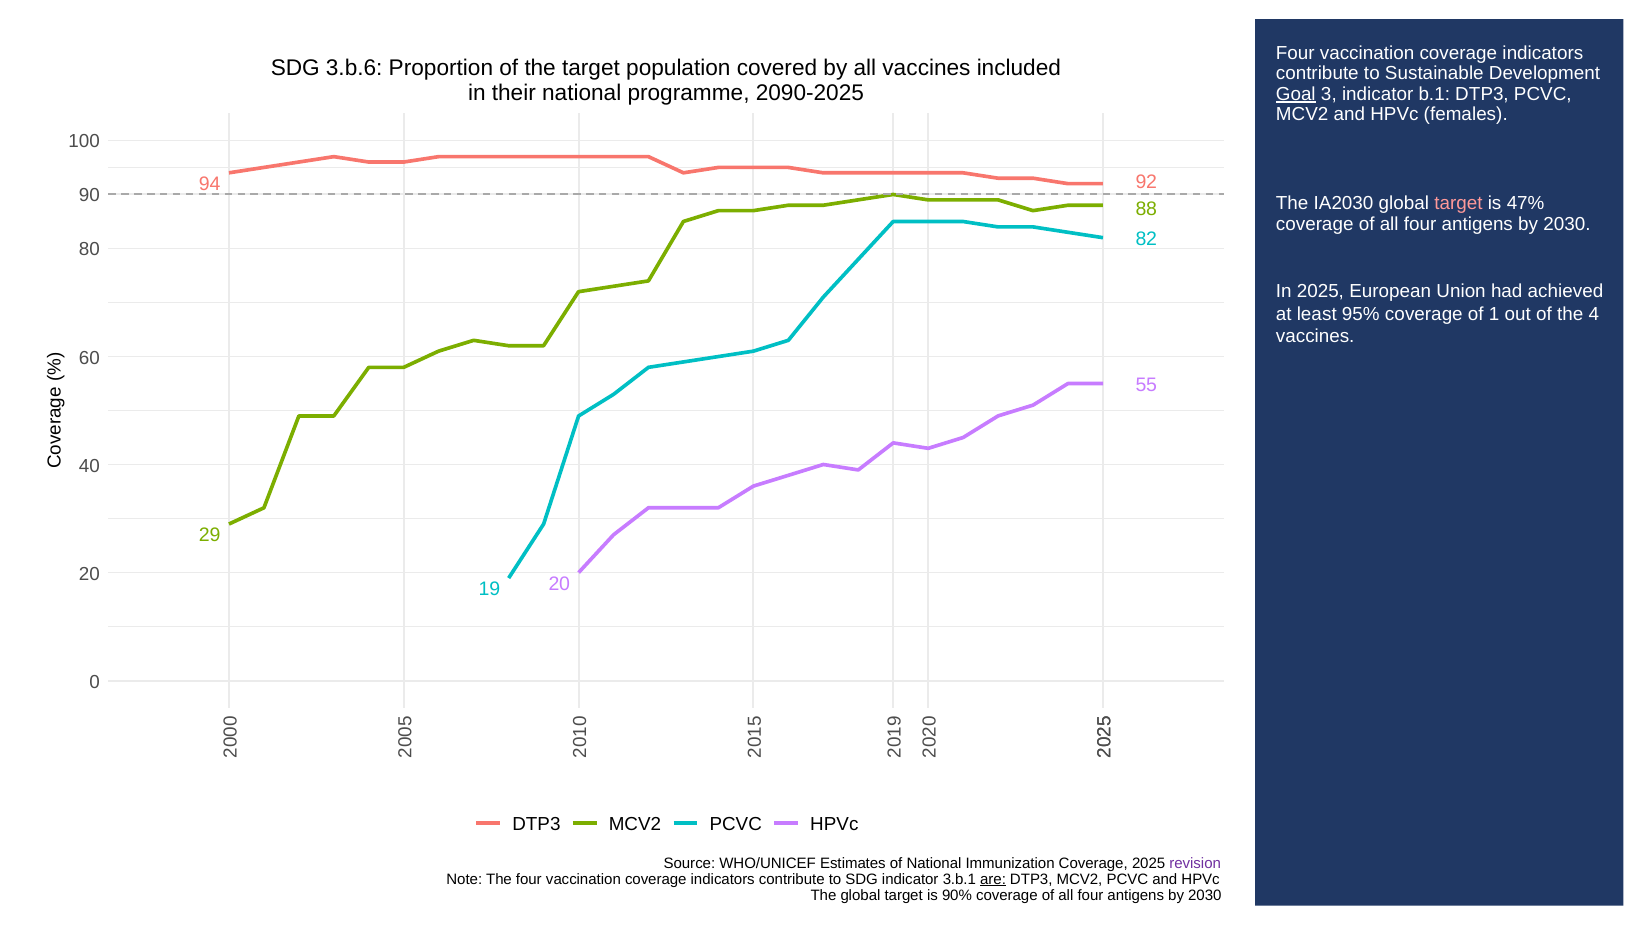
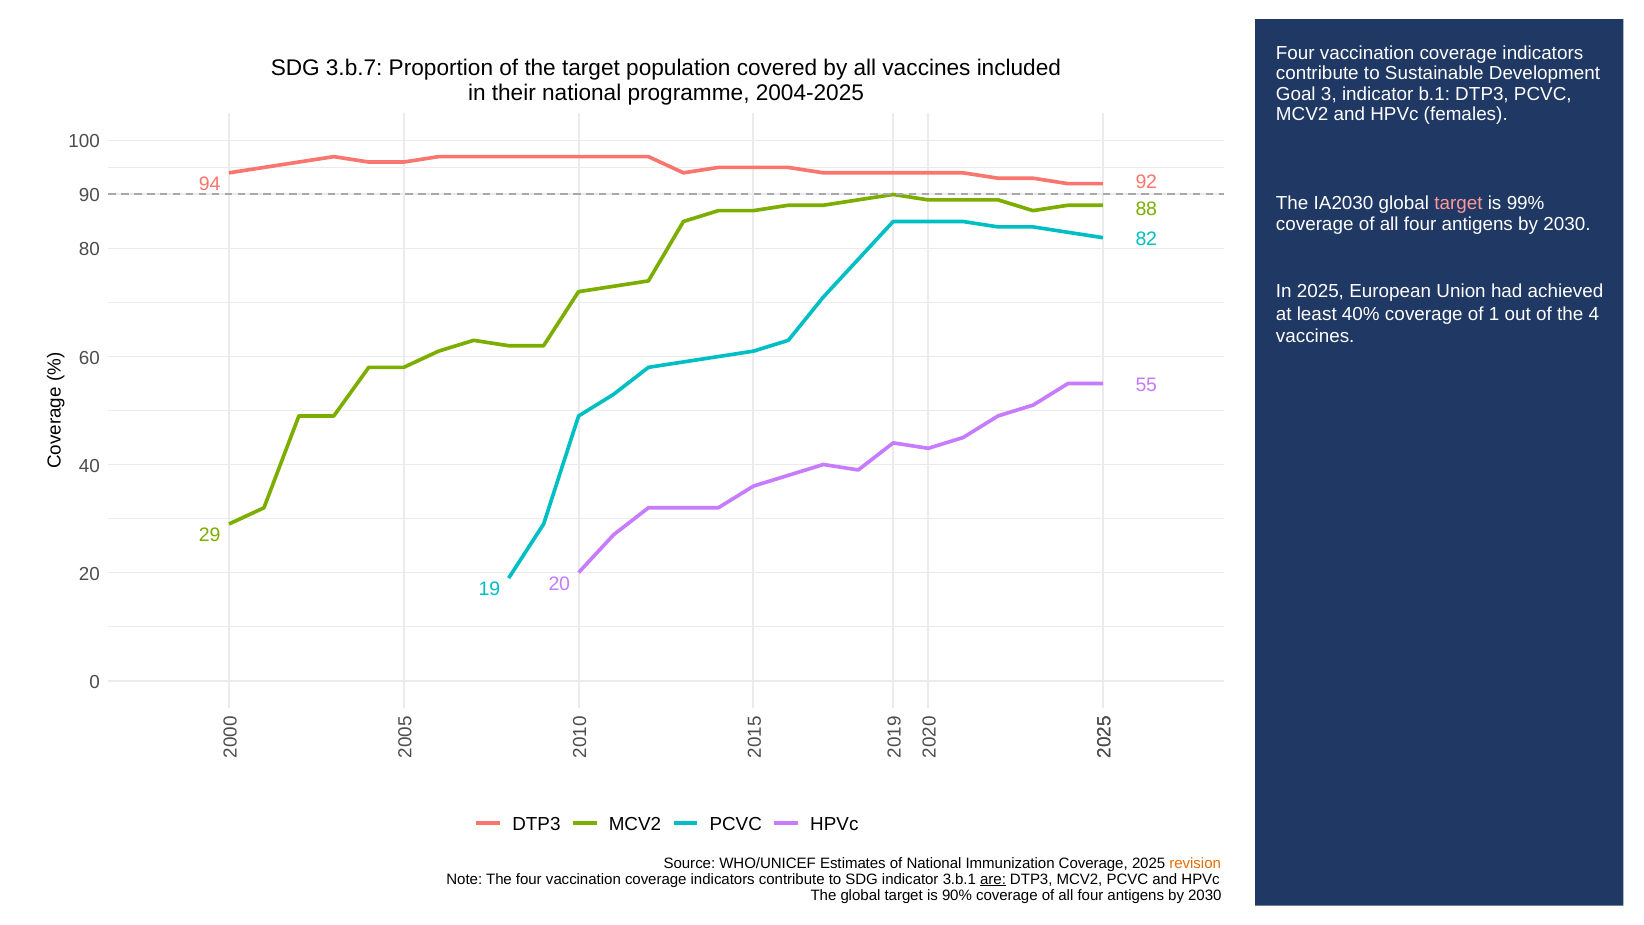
3.b.6: 3.b.6 -> 3.b.7
2090-2025: 2090-2025 -> 2004-2025
Goal underline: present -> none
47%: 47% -> 99%
95%: 95% -> 40%
revision at (1195, 863) colour: purple -> orange
